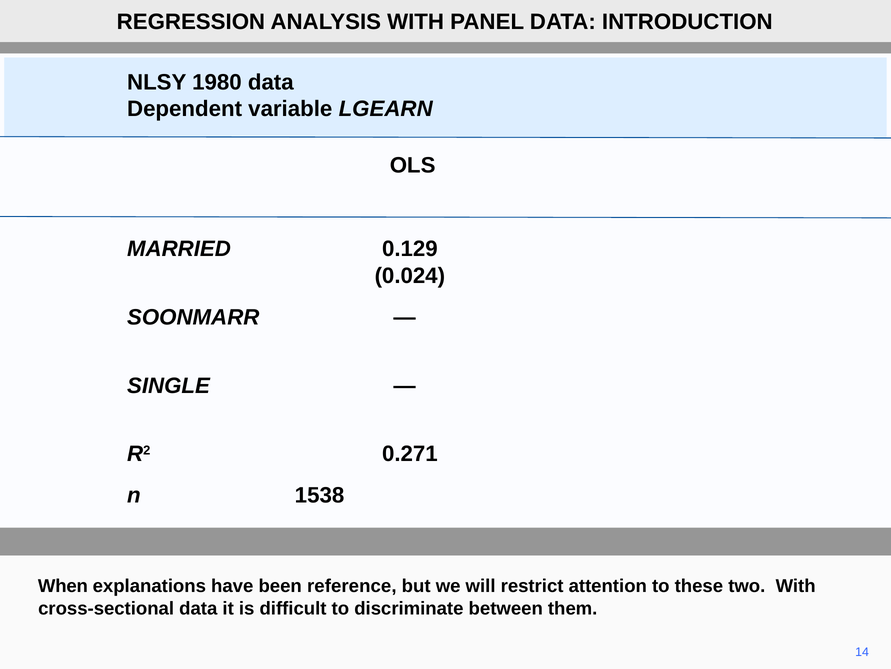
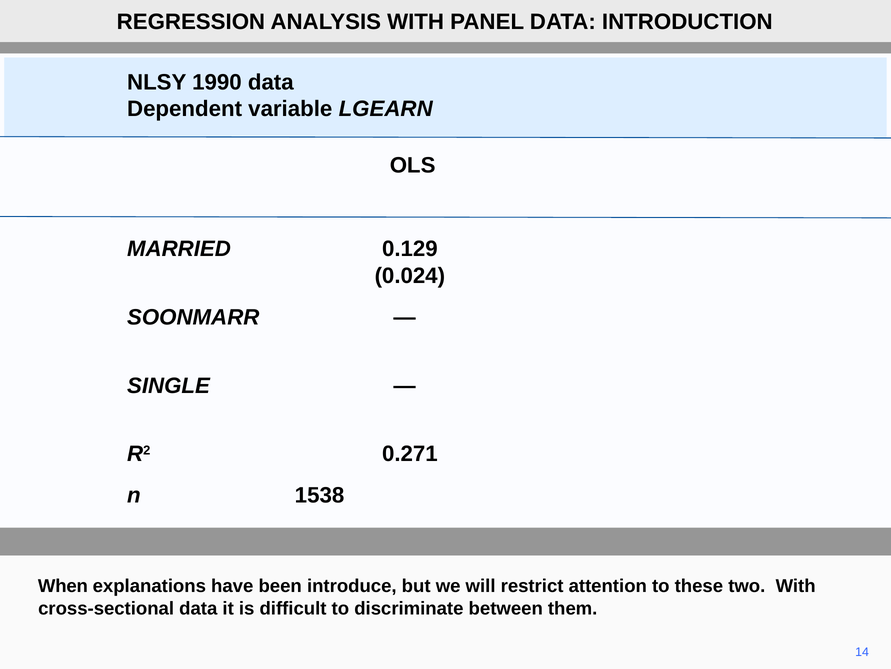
1980: 1980 -> 1990
reference: reference -> introduce
